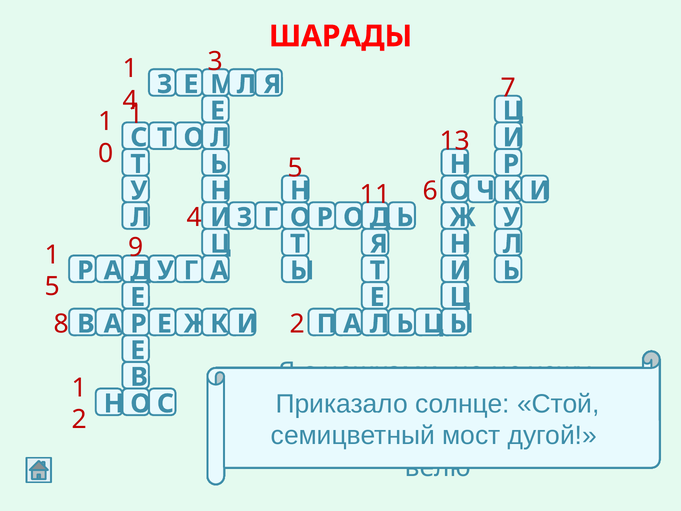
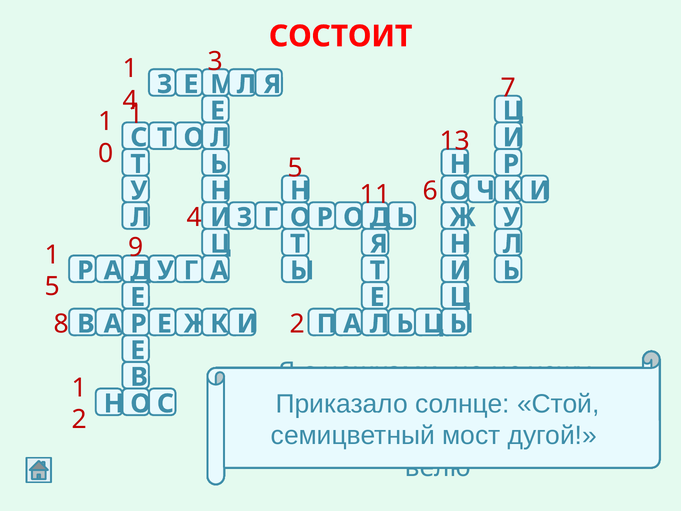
ШАРАДЫ: ШАРАДЫ -> СОСТОИТ
